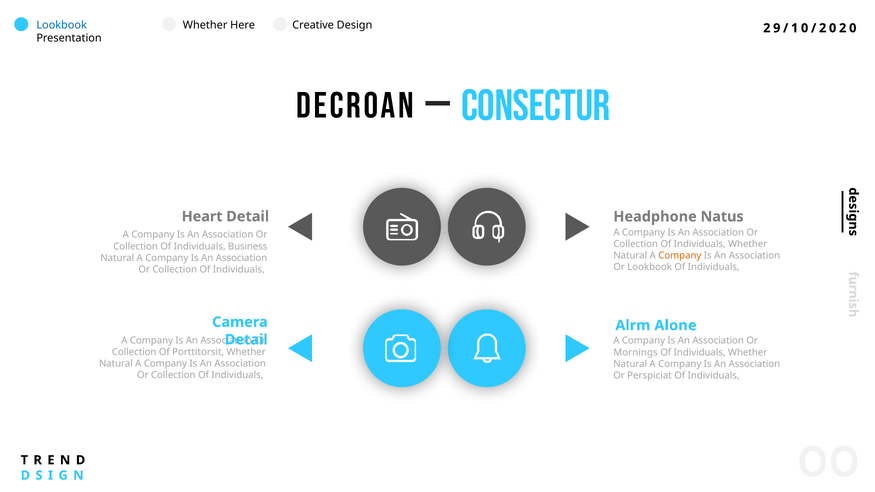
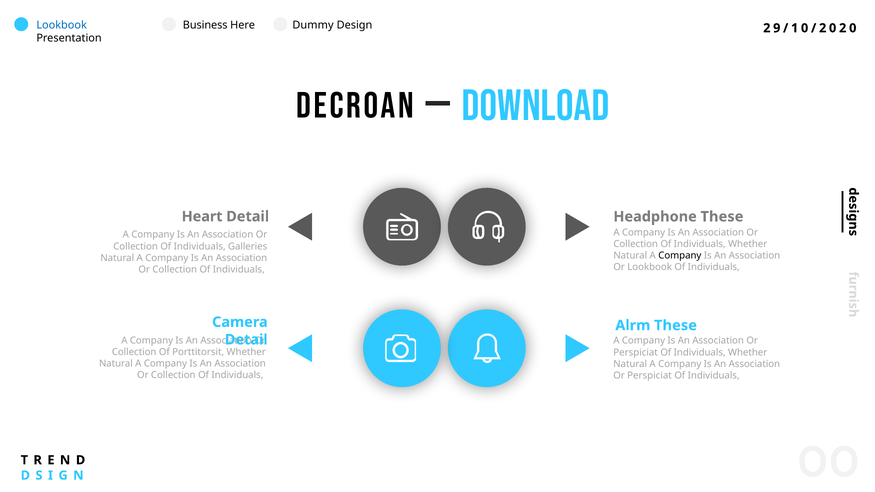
Whether at (205, 25): Whether -> Business
Creative: Creative -> Dummy
CONSECTUR: CONSECTUR -> DOWNLOAD
Headphone Natus: Natus -> These
Business: Business -> Galleries
Company at (680, 256) colour: orange -> black
Alrm Alone: Alone -> These
Mornings at (636, 353): Mornings -> Perspiciat
